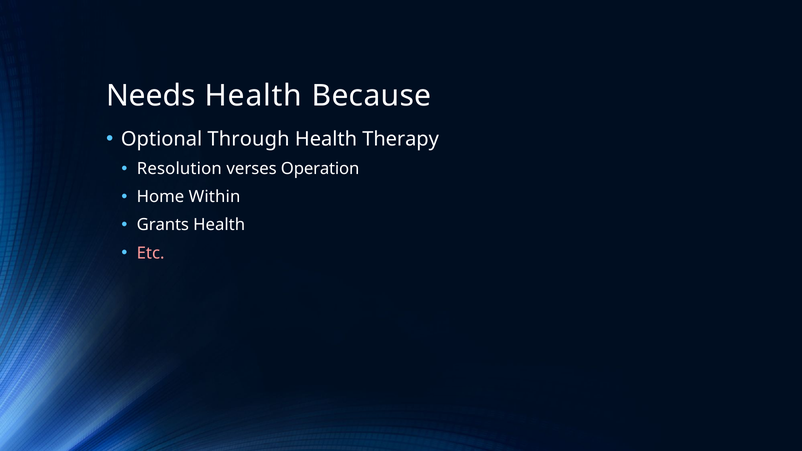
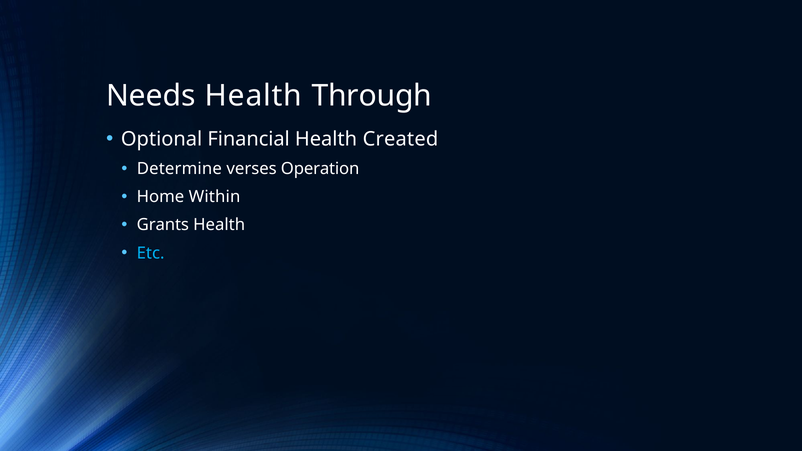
Because: Because -> Through
Through: Through -> Financial
Therapy: Therapy -> Created
Resolution: Resolution -> Determine
Etc colour: pink -> light blue
